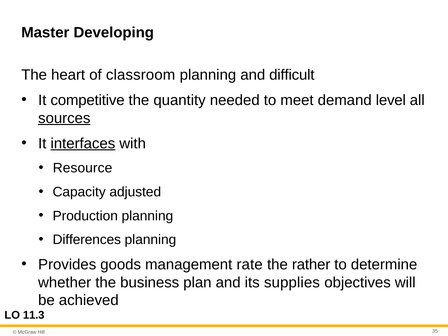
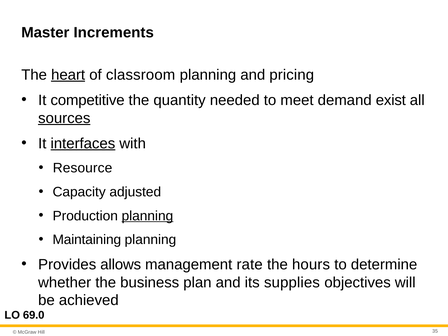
Developing: Developing -> Increments
heart underline: none -> present
difficult: difficult -> pricing
level: level -> exist
planning at (147, 216) underline: none -> present
Differences: Differences -> Maintaining
goods: goods -> allows
rather: rather -> hours
11.3: 11.3 -> 69.0
